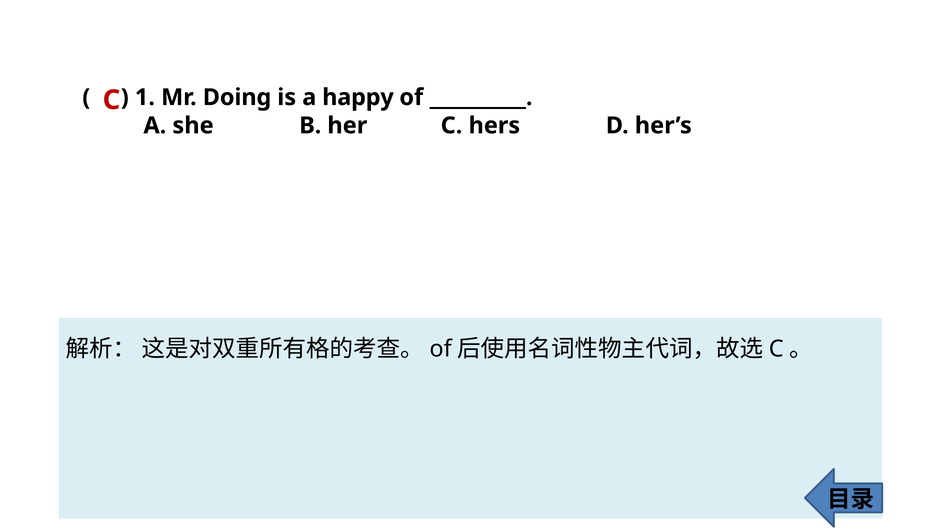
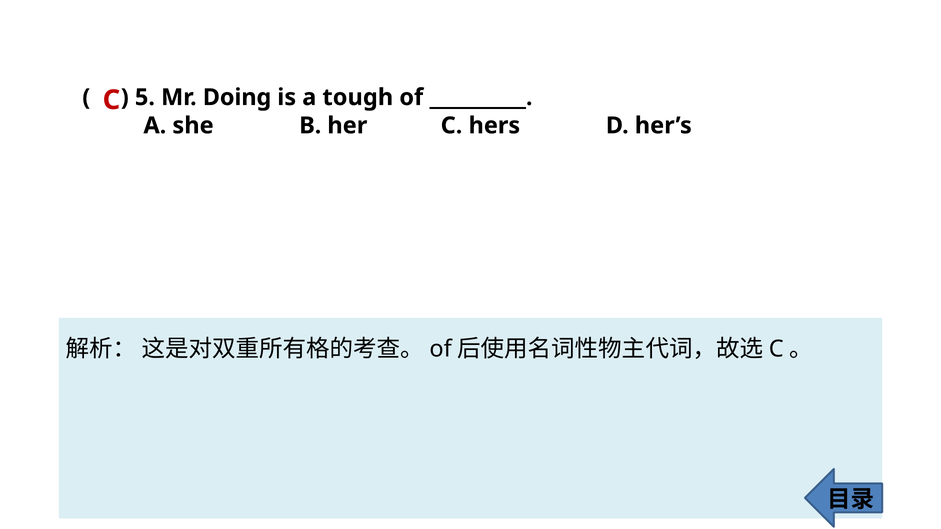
1: 1 -> 5
happy: happy -> tough
